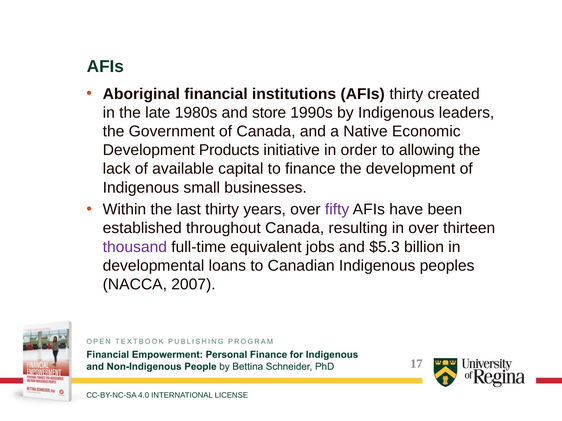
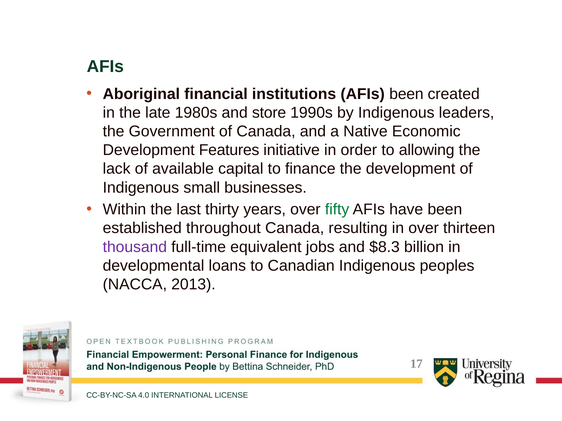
AFIs thirty: thirty -> been
Products: Products -> Features
fifty colour: purple -> green
$5.3: $5.3 -> $8.3
2007: 2007 -> 2013
